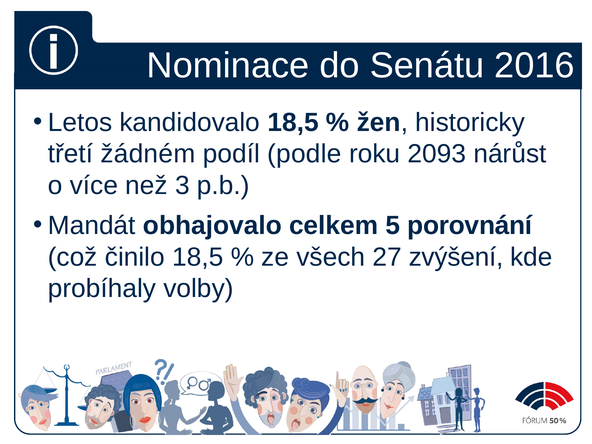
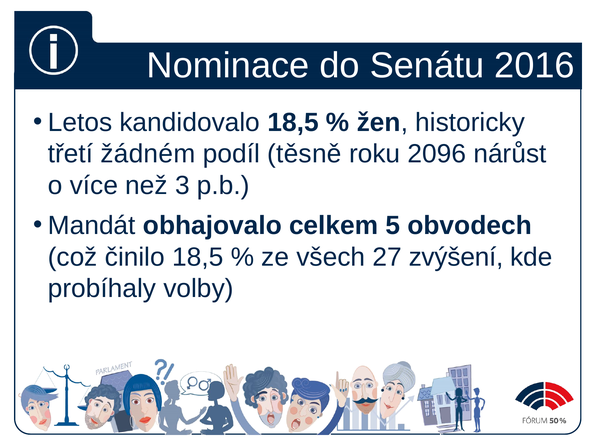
podle: podle -> těsně
2093: 2093 -> 2096
porovnání: porovnání -> obvodech
